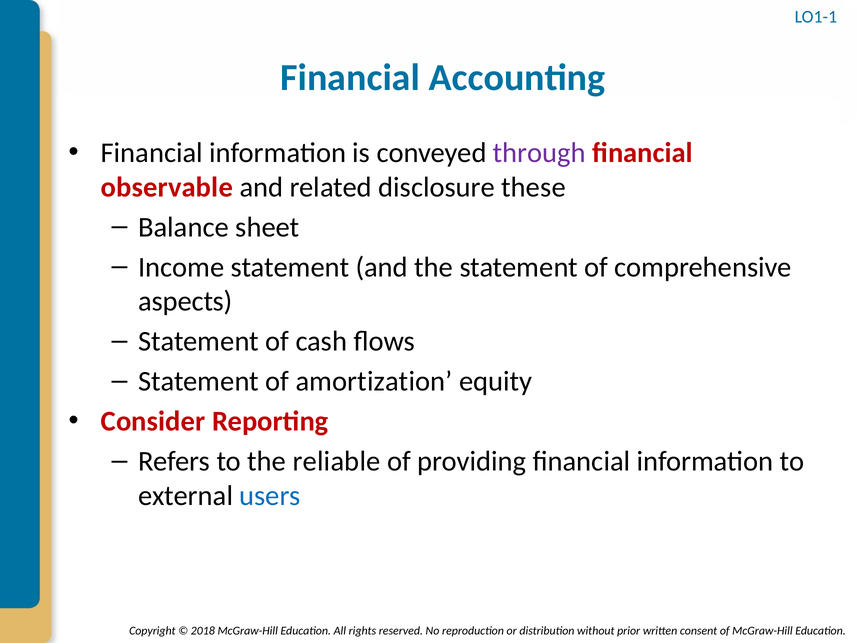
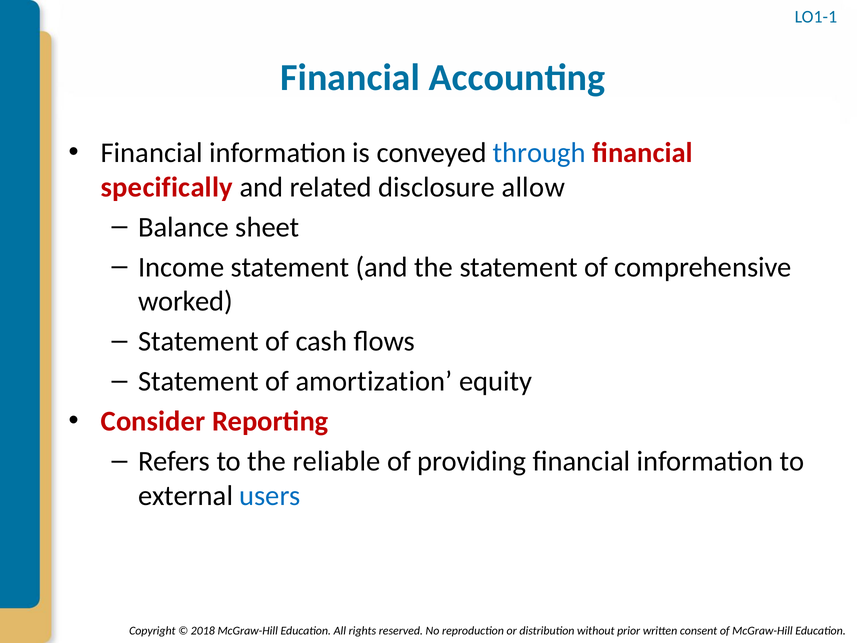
through colour: purple -> blue
observable: observable -> specifically
these: these -> allow
aspects: aspects -> worked
